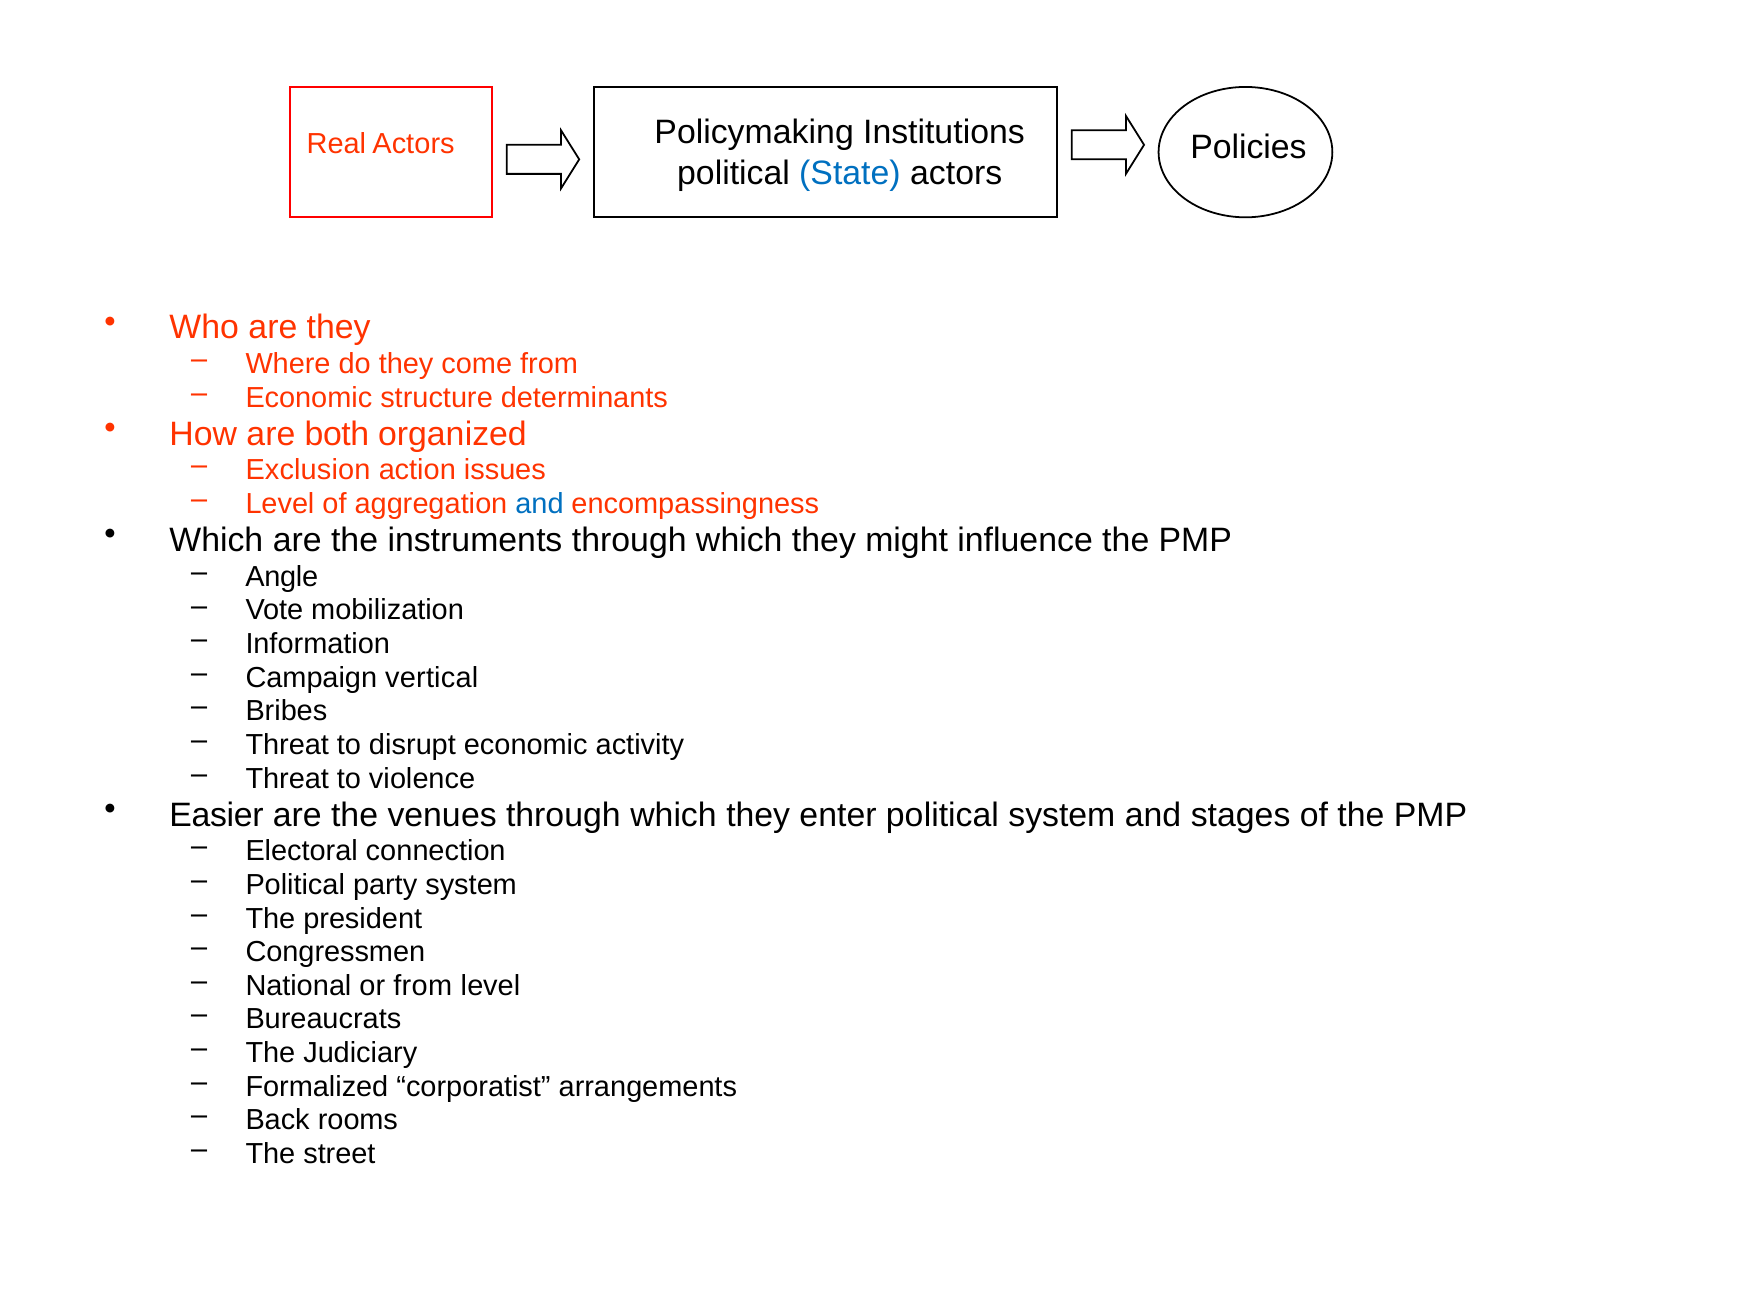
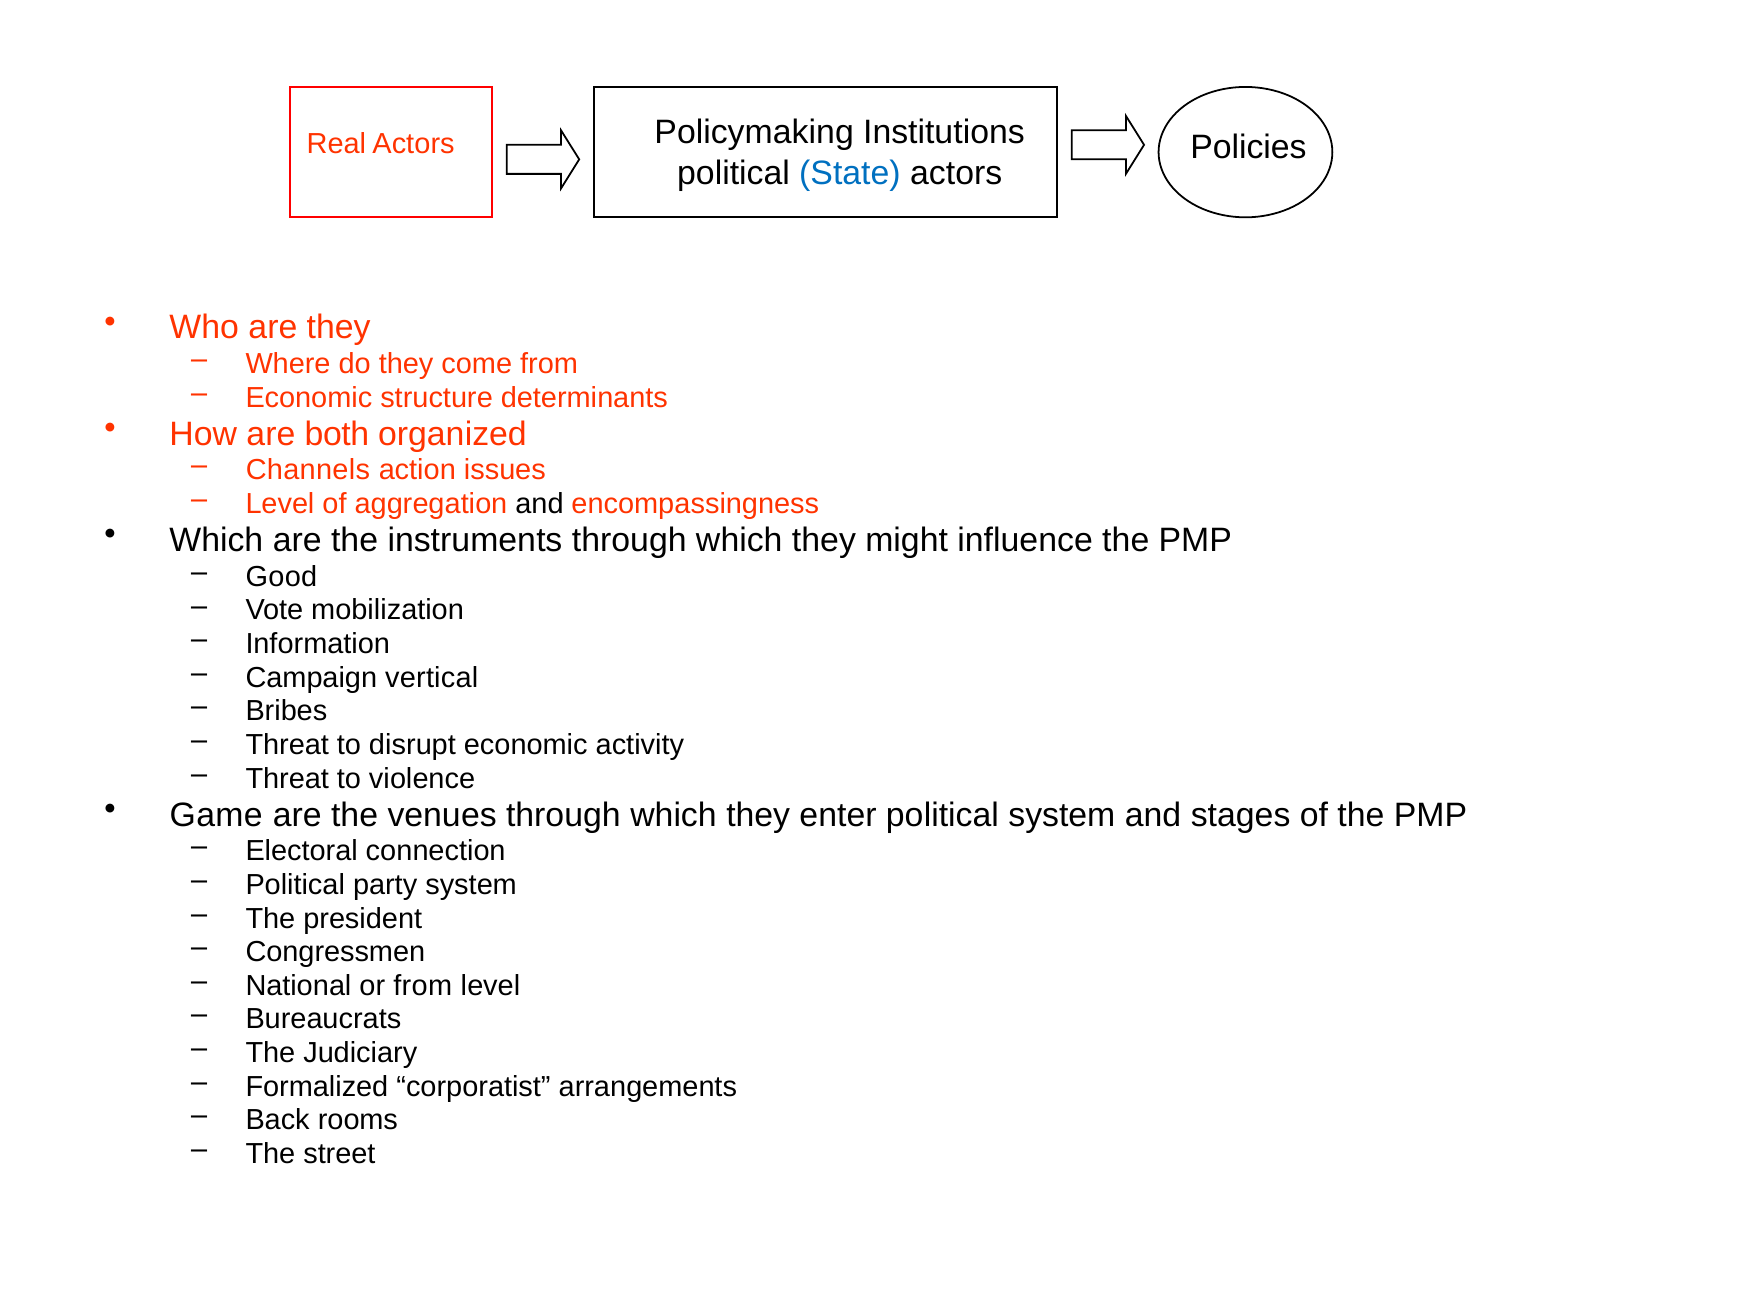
Exclusion: Exclusion -> Channels
and at (540, 504) colour: blue -> black
Angle: Angle -> Good
Easier: Easier -> Game
